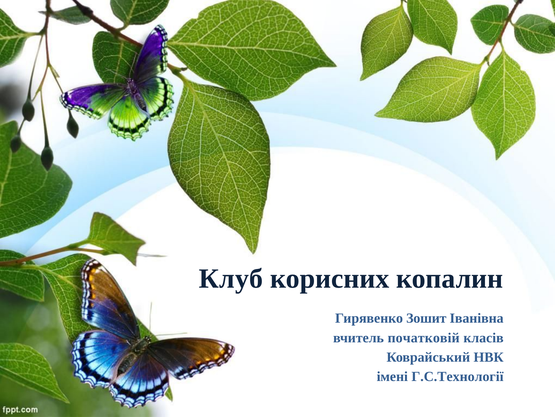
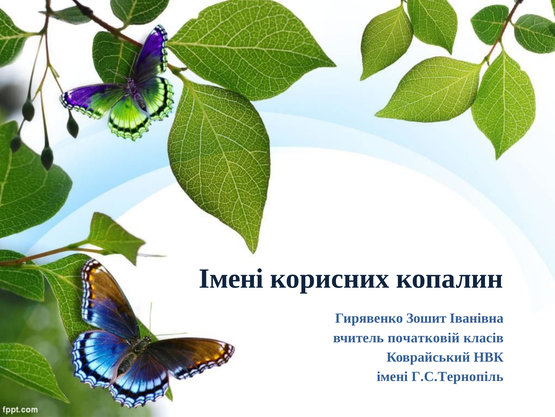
Клуб at (231, 278): Клуб -> Імені
Г.С.Технології: Г.С.Технології -> Г.С.Тернопіль
